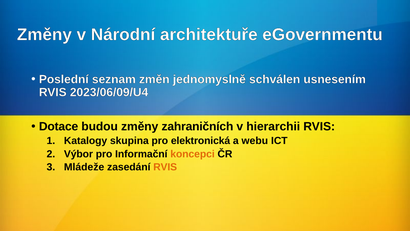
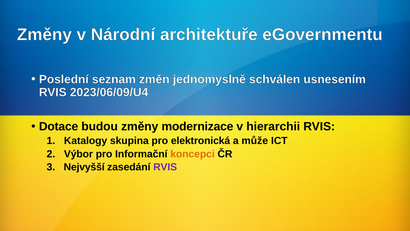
zahraničních: zahraničních -> modernizace
webu: webu -> může
Mládeže: Mládeže -> Nejvyšší
RVIS at (165, 167) colour: orange -> purple
